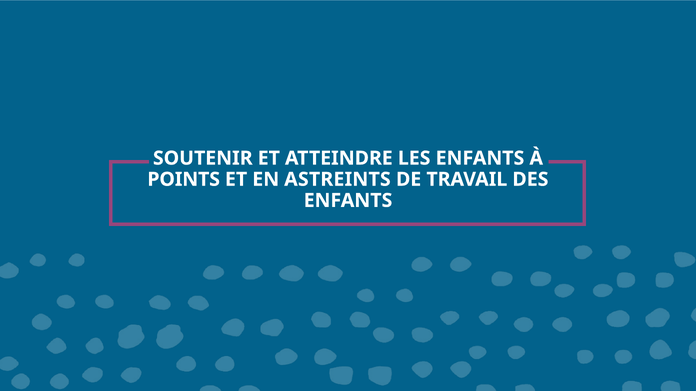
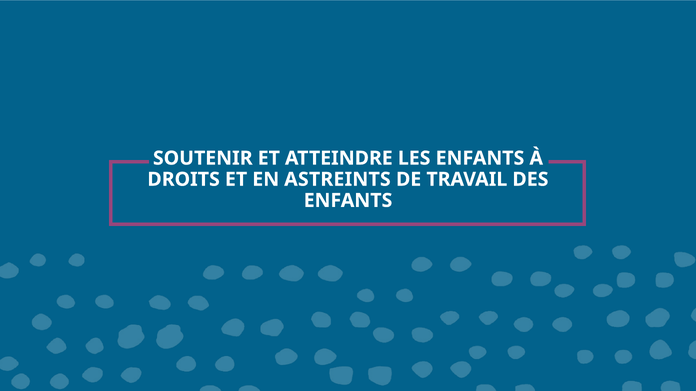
POINTS: POINTS -> DROITS
